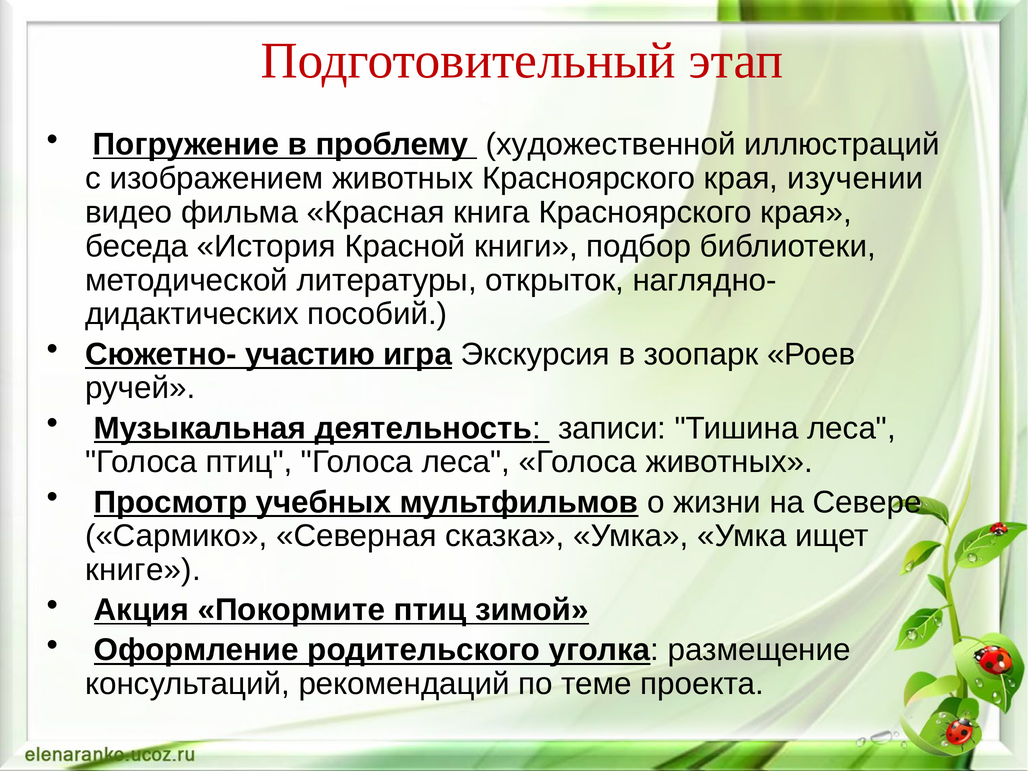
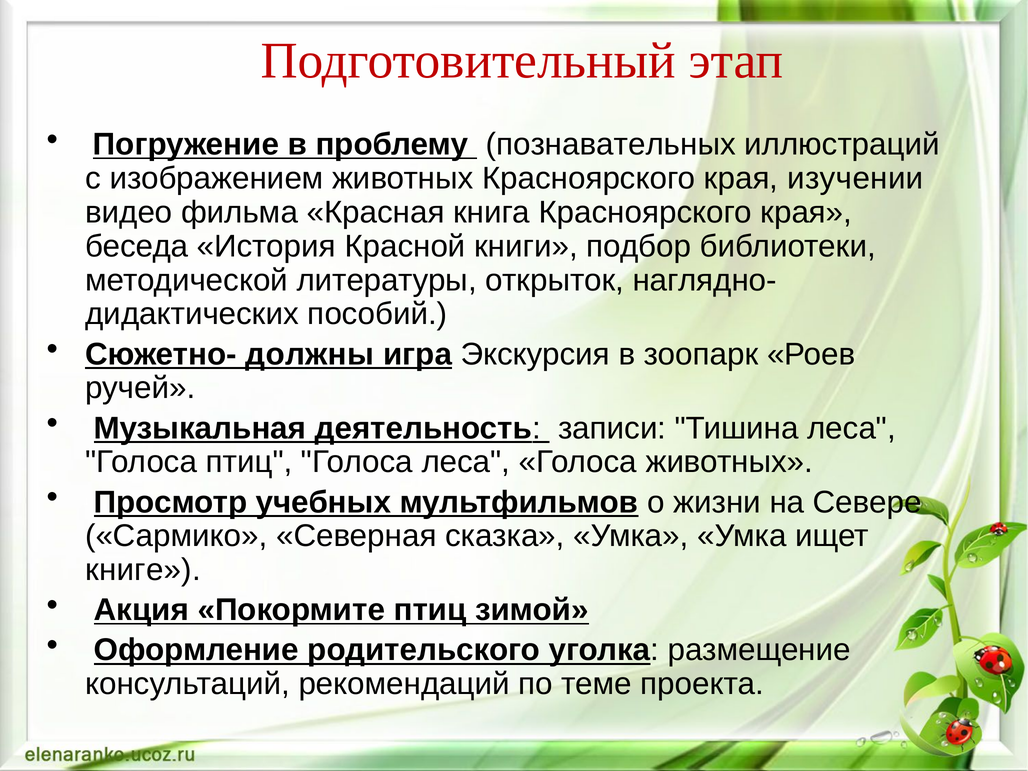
художественной: художественной -> познавательных
участию: участию -> должны
